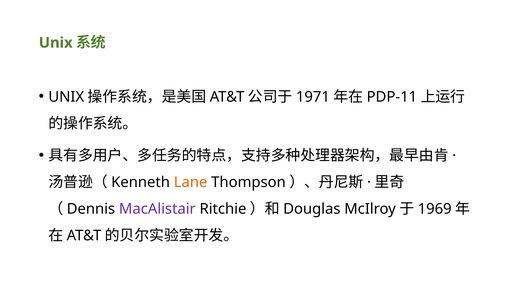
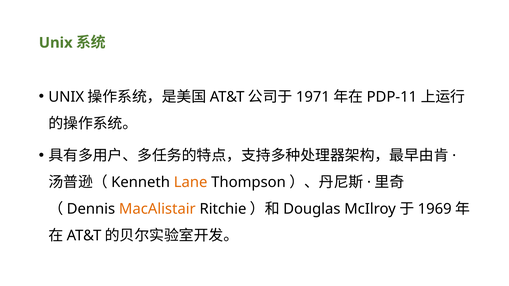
MacAlistair colour: purple -> orange
